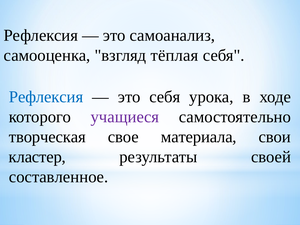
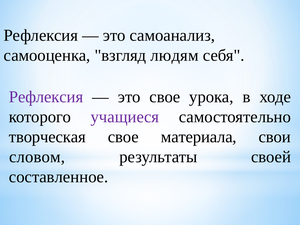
тёплая: тёплая -> людям
Рефлексия at (46, 97) colour: blue -> purple
это себя: себя -> свое
кластер: кластер -> словом
